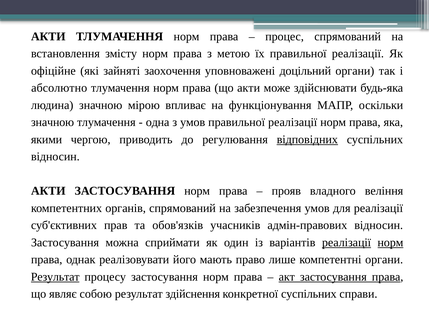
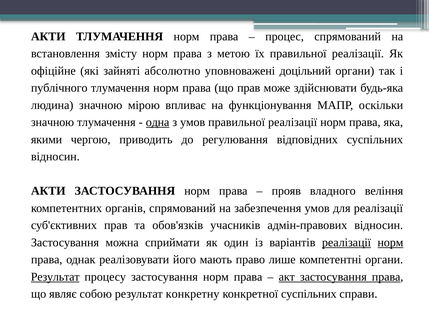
заохочення: заохочення -> абсолютно
абсолютно: абсолютно -> публічного
що акти: акти -> прав
одна underline: none -> present
відповідних underline: present -> none
здійснення: здійснення -> конкретну
